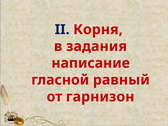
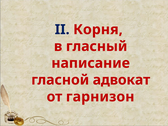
задания: задания -> гласный
равный: равный -> адвокат
